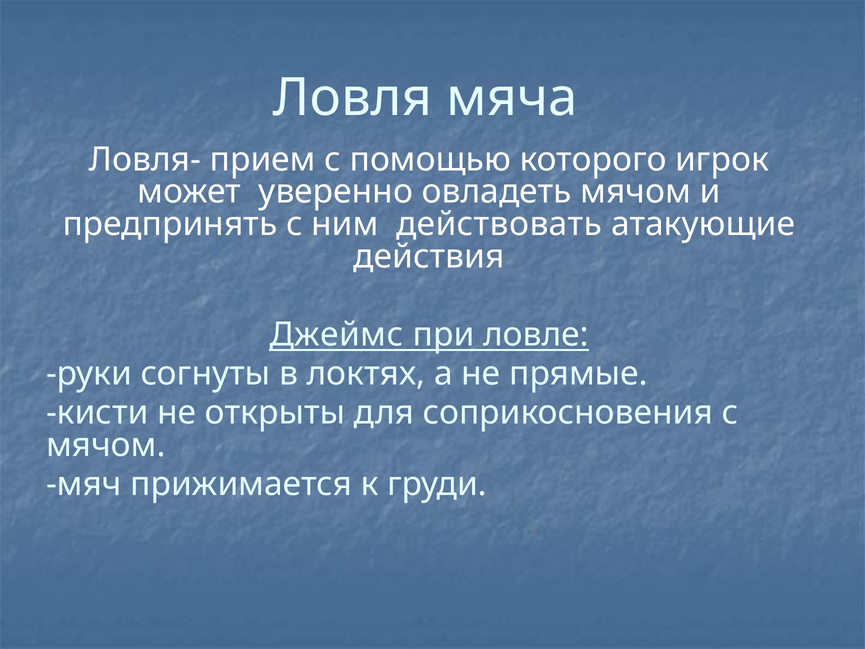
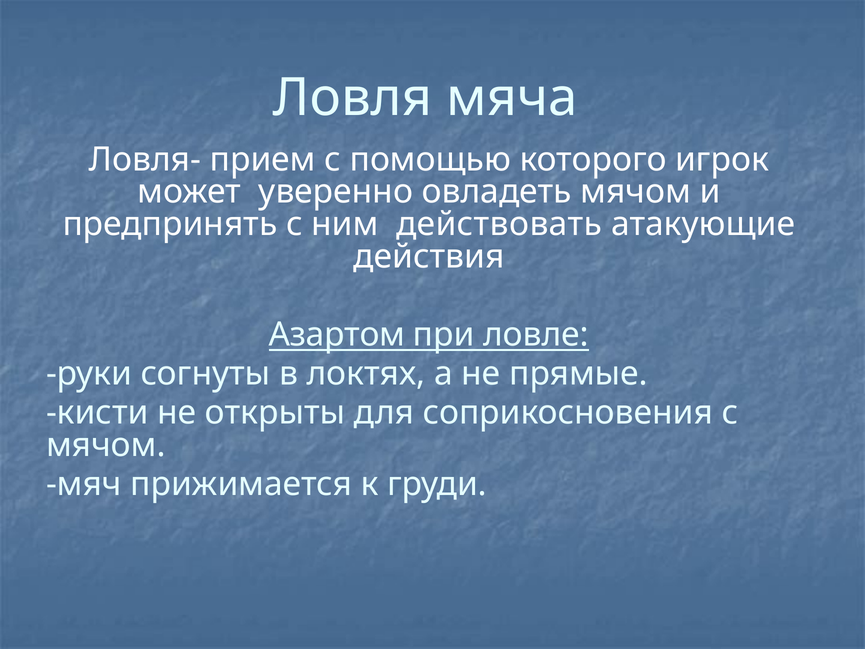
Джеймс: Джеймс -> Азартом
